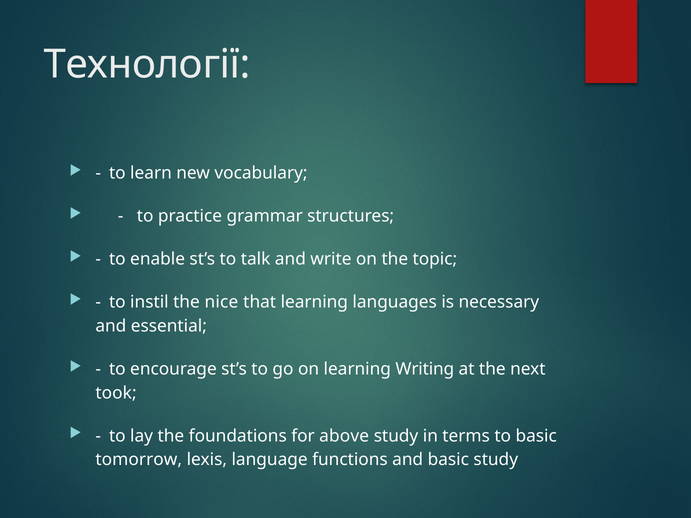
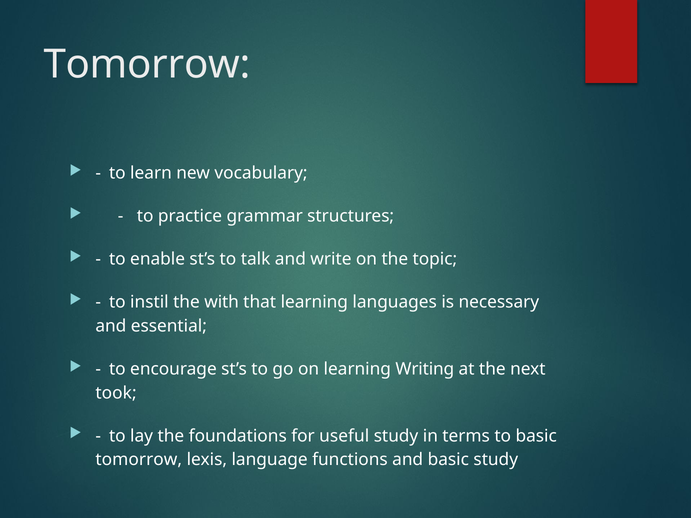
Технології at (147, 65): Технології -> Tomorrow
nice: nice -> with
above: above -> useful
